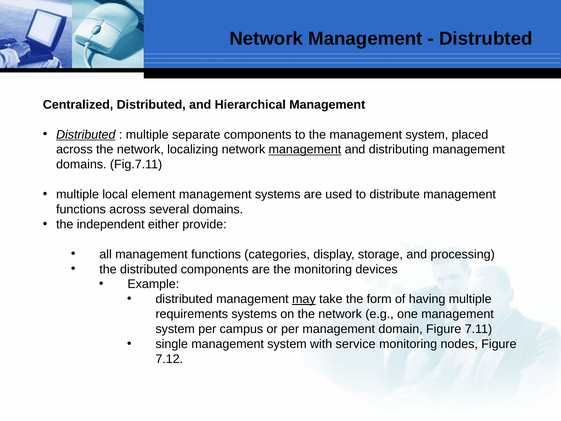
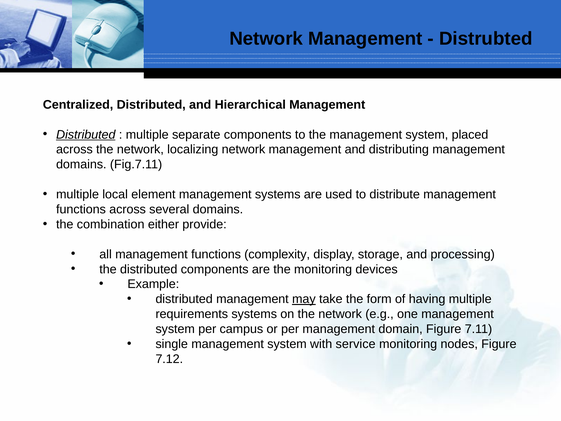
management at (305, 149) underline: present -> none
independent: independent -> combination
categories: categories -> complexity
